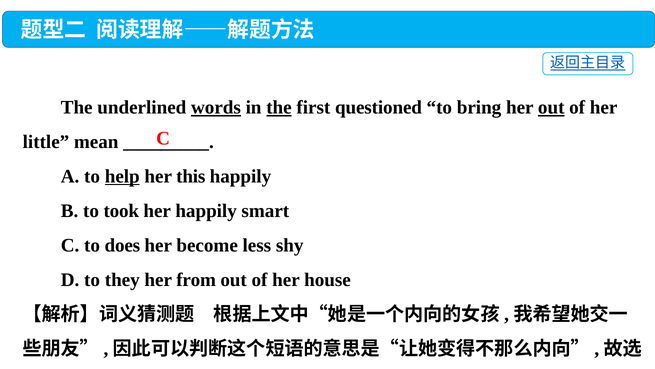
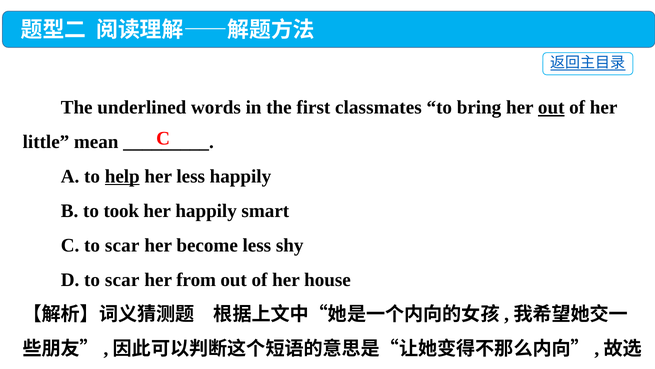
words underline: present -> none
the at (279, 107) underline: present -> none
questioned: questioned -> classmates
her this: this -> less
C to does: does -> scar
D to they: they -> scar
